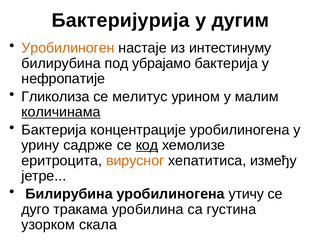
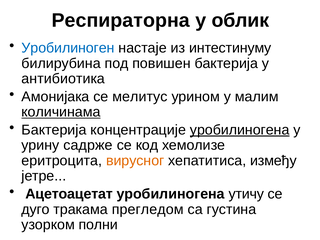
Бактеријурија: Бактеријурија -> Респираторна
дугим: дугим -> облик
Уробилиноген colour: orange -> blue
убрајамо: убрајамо -> повишен
нефропатије: нефропатије -> антибиотика
Гликолиза: Гликолиза -> Амонијака
уробилиногена at (240, 130) underline: none -> present
код underline: present -> none
Билирубина at (69, 194): Билирубина -> Ацетоацетат
уробилина: уробилина -> прегледом
скала: скала -> полни
